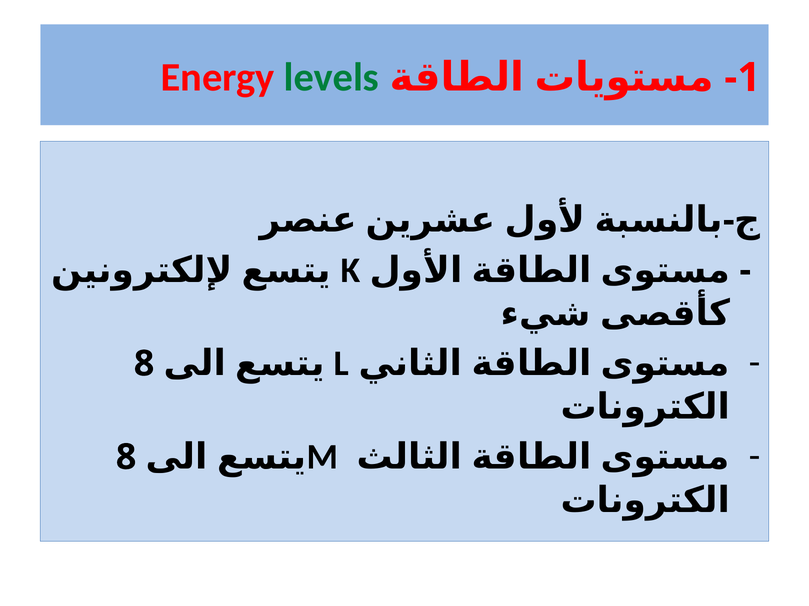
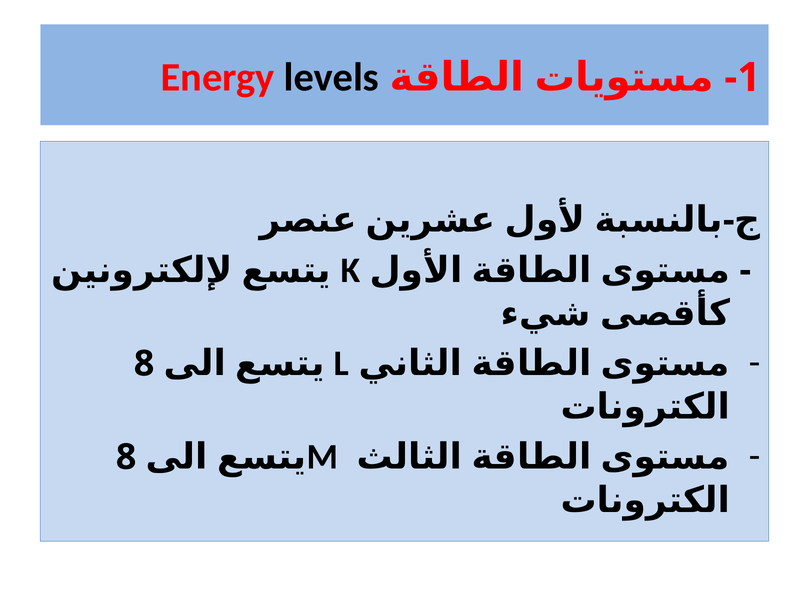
levels colour: green -> black
